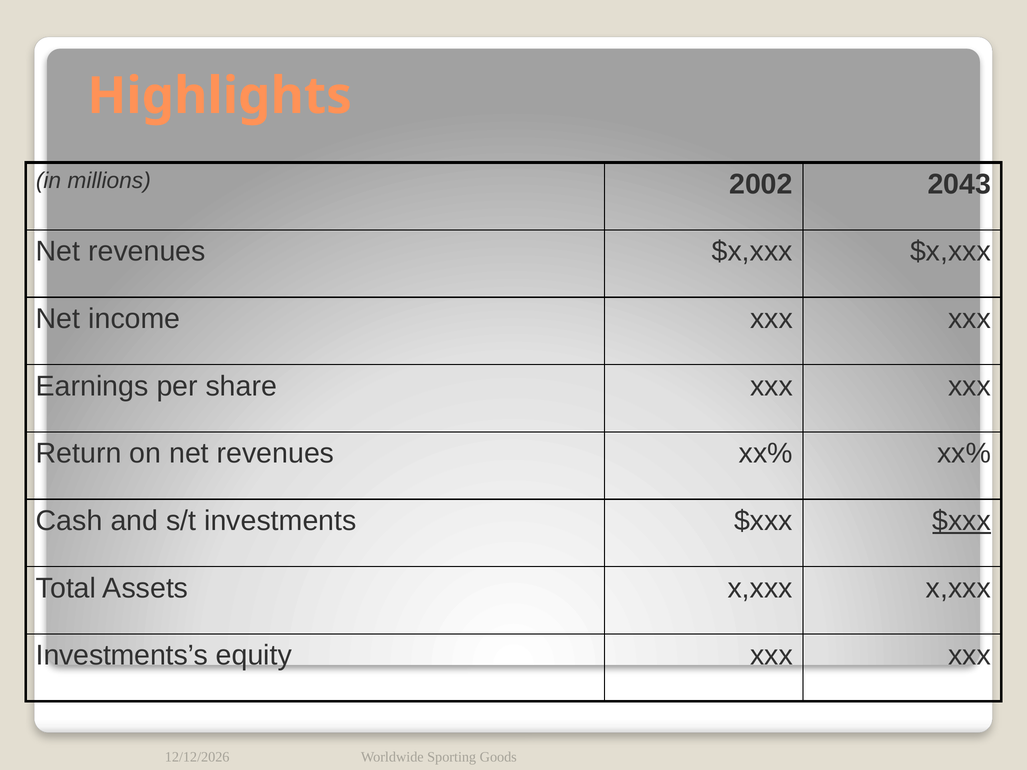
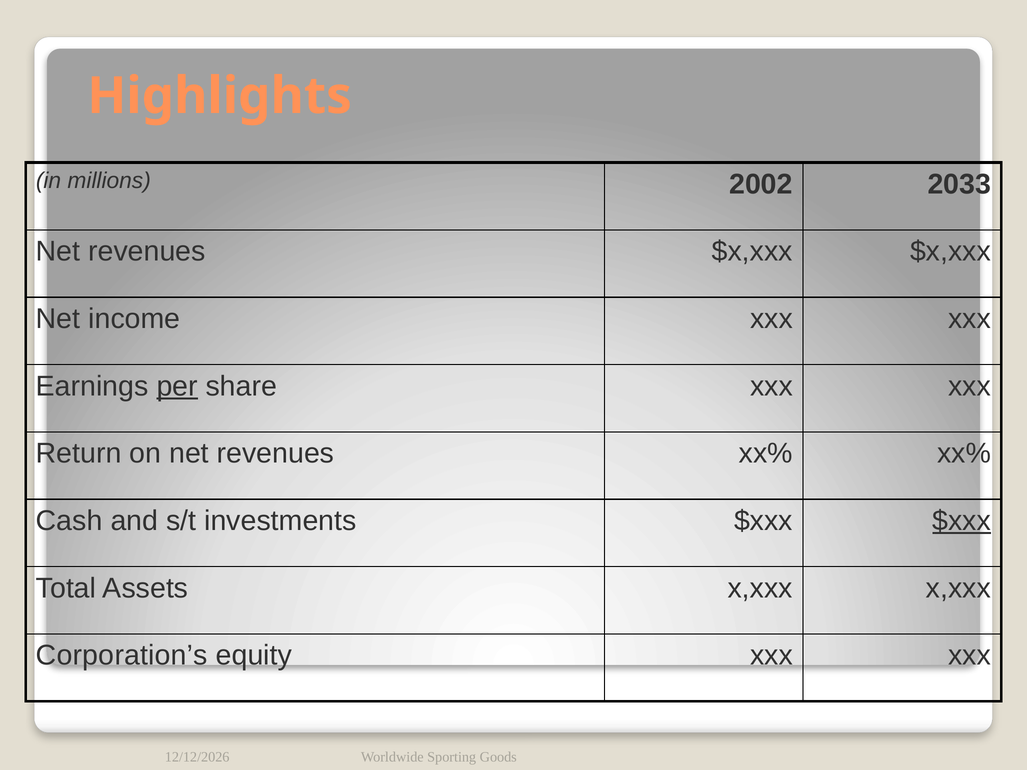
2043: 2043 -> 2033
per underline: none -> present
Investments’s: Investments’s -> Corporation’s
